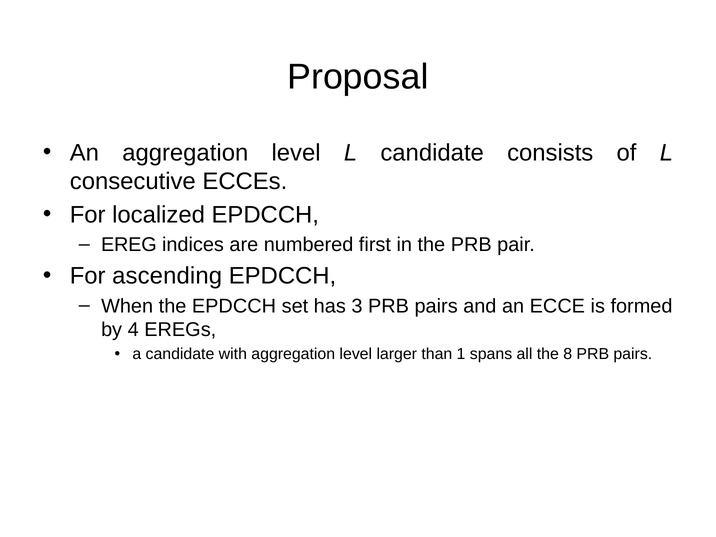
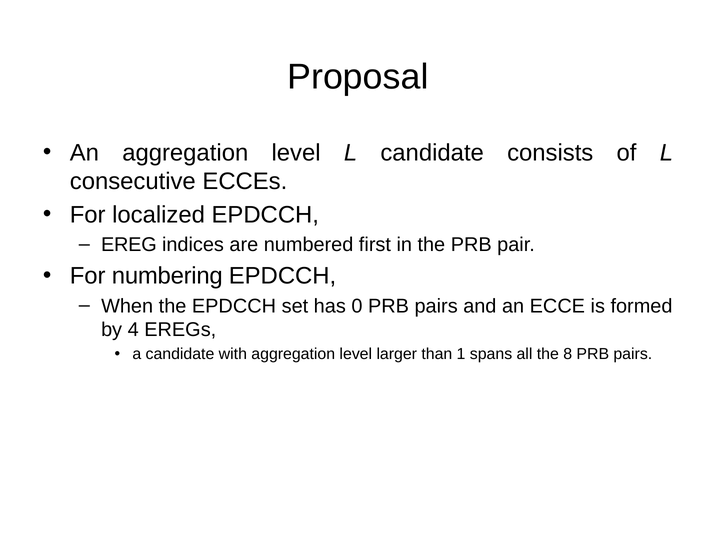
ascending: ascending -> numbering
3: 3 -> 0
